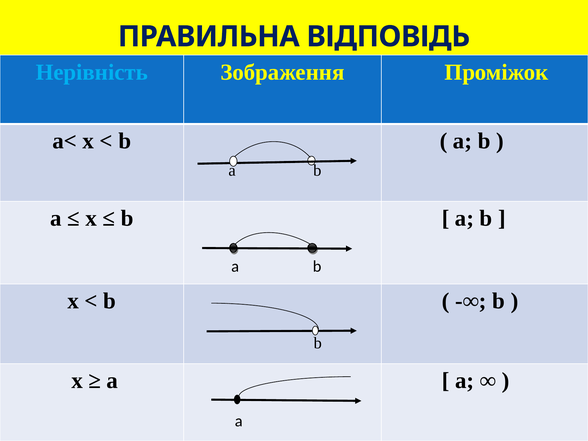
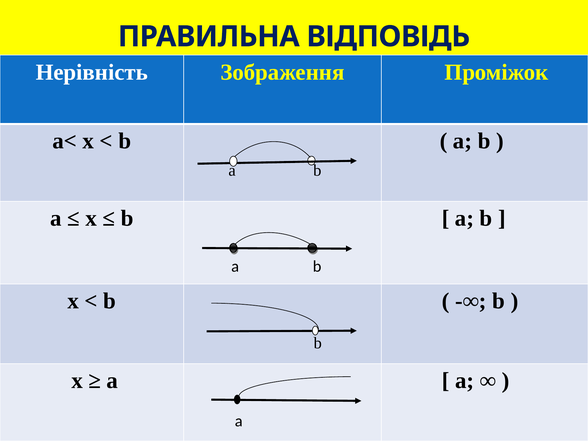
Нерівність colour: light blue -> white
